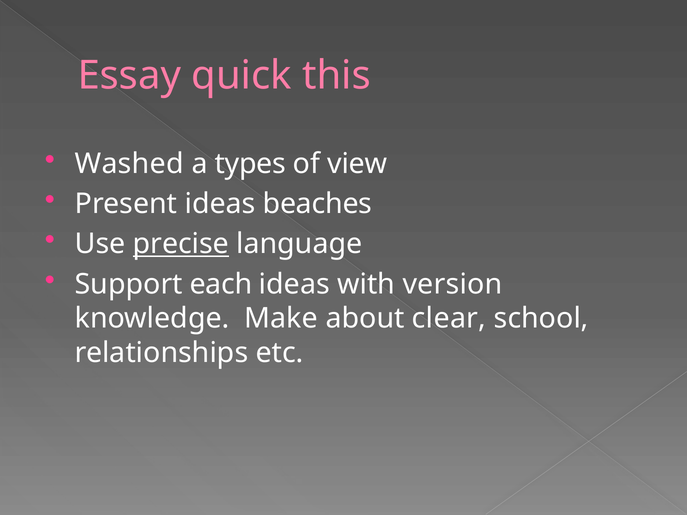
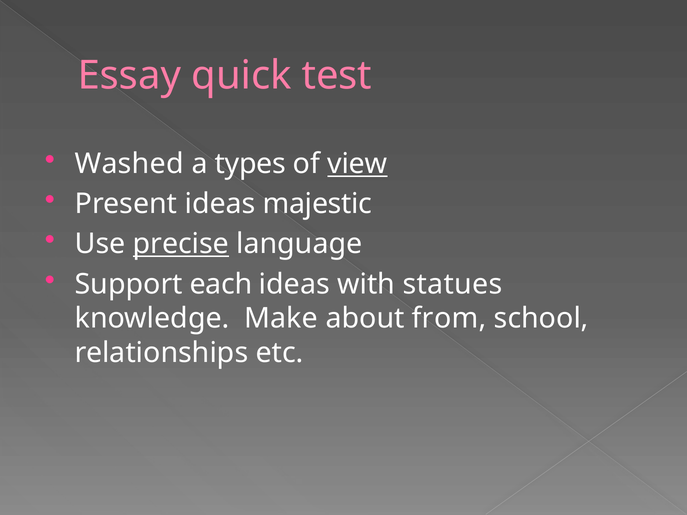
this: this -> test
view underline: none -> present
beaches: beaches -> majestic
version: version -> statues
clear: clear -> from
